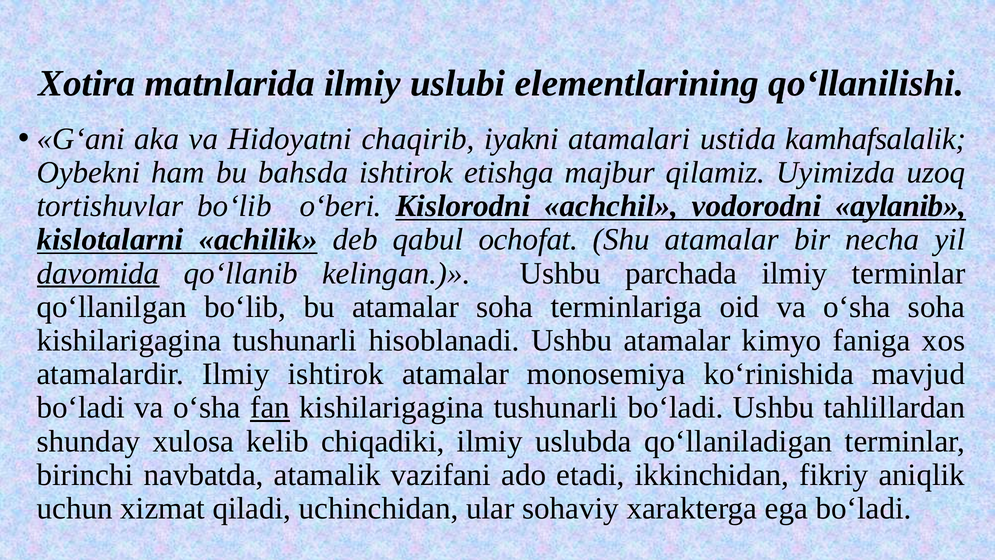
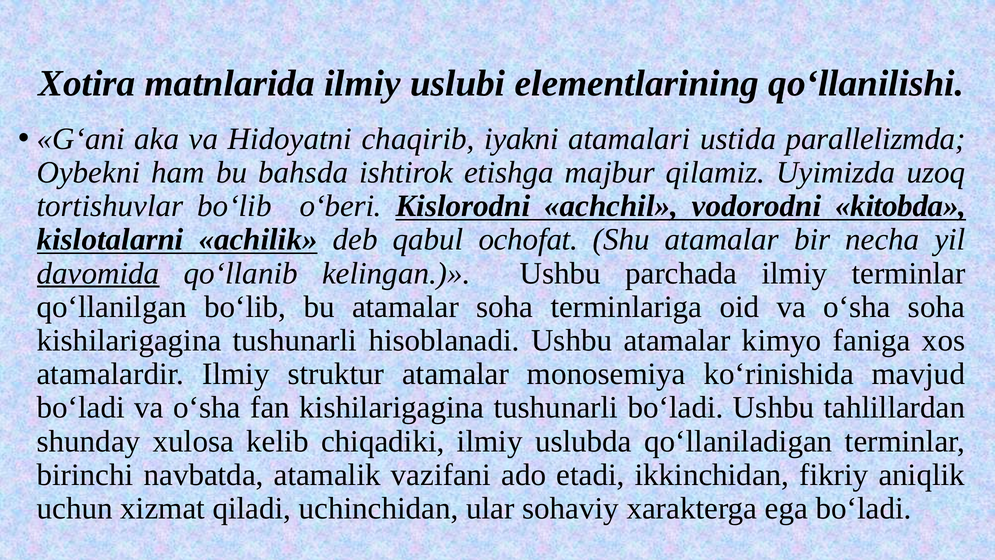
kamhafsalalik: kamhafsalalik -> parallelizmda
aylanib: aylanib -> kitobda
Ilmiy ishtirok: ishtirok -> struktur
fan underline: present -> none
